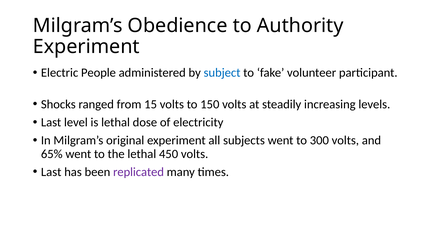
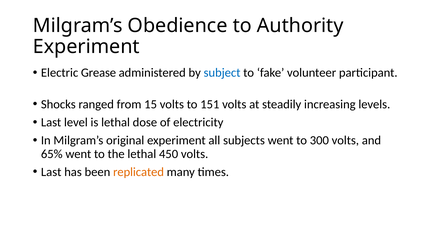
People: People -> Grease
150: 150 -> 151
replicated colour: purple -> orange
